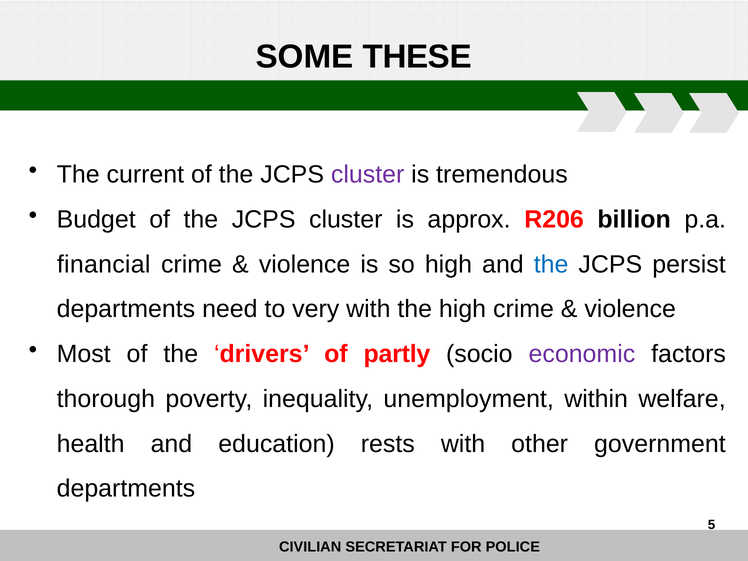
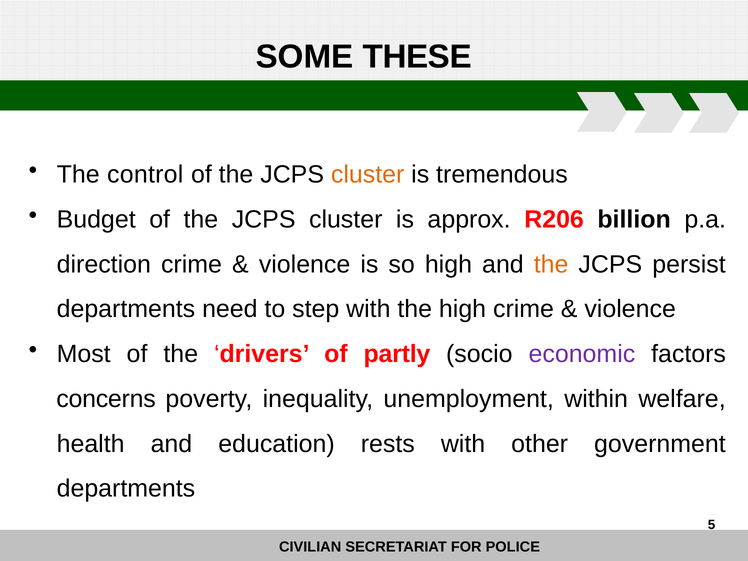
current: current -> control
cluster at (368, 175) colour: purple -> orange
financial: financial -> direction
the at (551, 264) colour: blue -> orange
very: very -> step
thorough: thorough -> concerns
